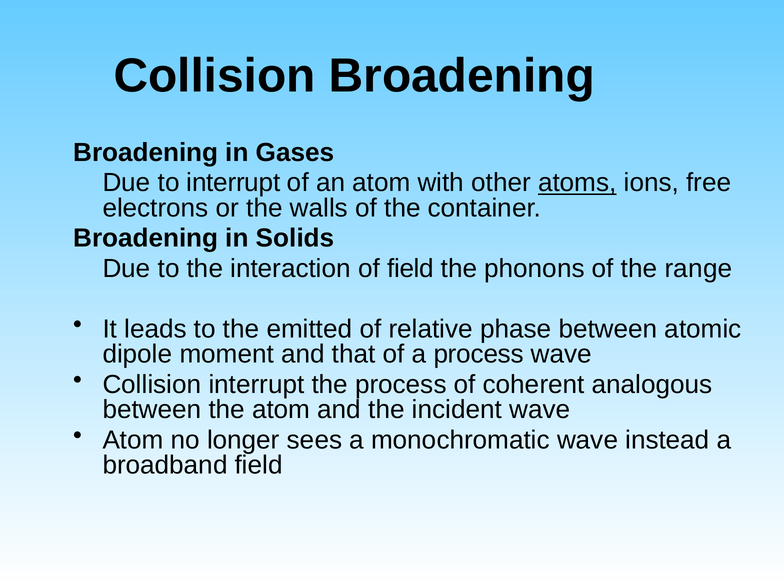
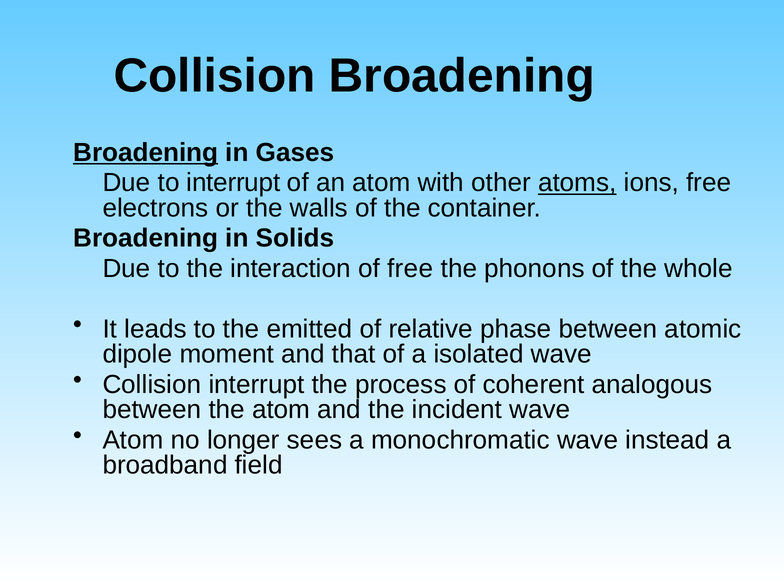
Broadening at (146, 153) underline: none -> present
of field: field -> free
range: range -> whole
a process: process -> isolated
